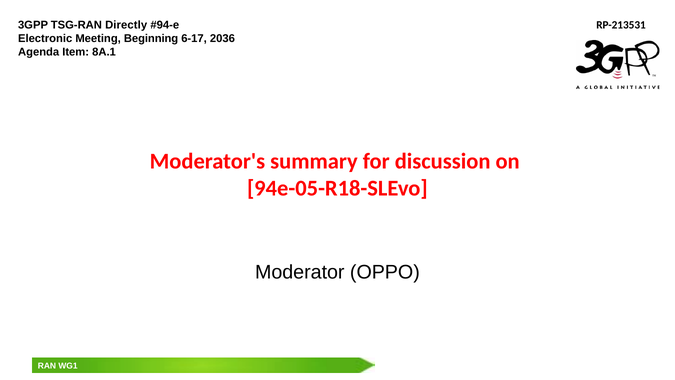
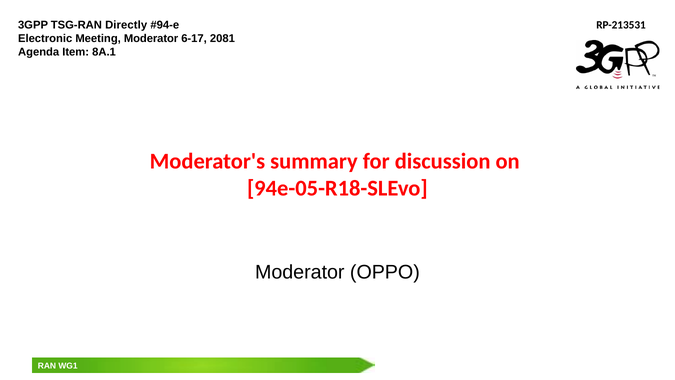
Meeting Beginning: Beginning -> Moderator
2036: 2036 -> 2081
